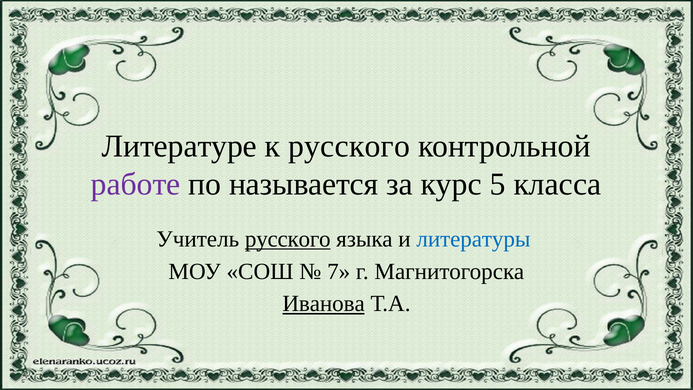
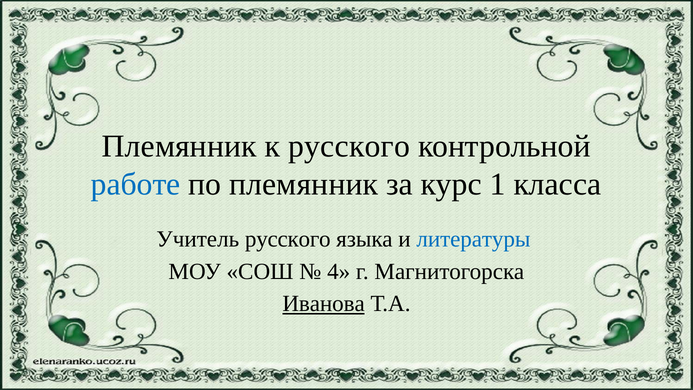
Литературе at (179, 146): Литературе -> Племянник
работе colour: purple -> blue
по называется: называется -> племянник
5: 5 -> 1
русского at (288, 239) underline: present -> none
7: 7 -> 4
